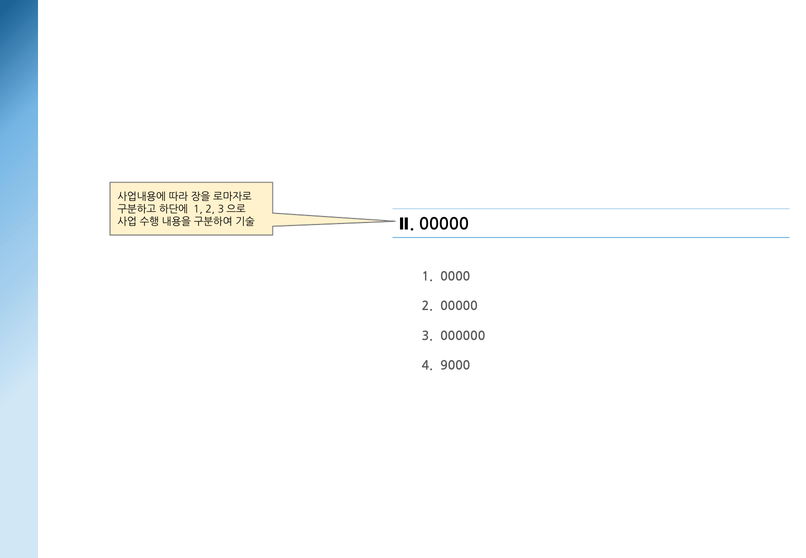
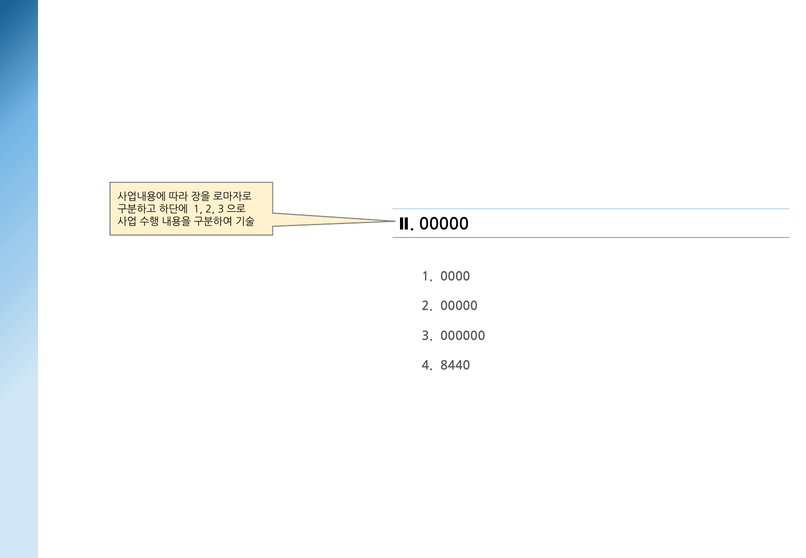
9000: 9000 -> 8440
